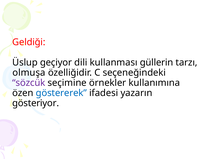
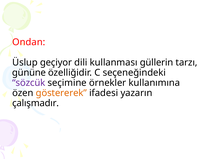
Geldiği: Geldiği -> Ondan
olmuşa: olmuşa -> gününe
göstererek colour: blue -> orange
gösteriyor: gösteriyor -> çalışmadır
